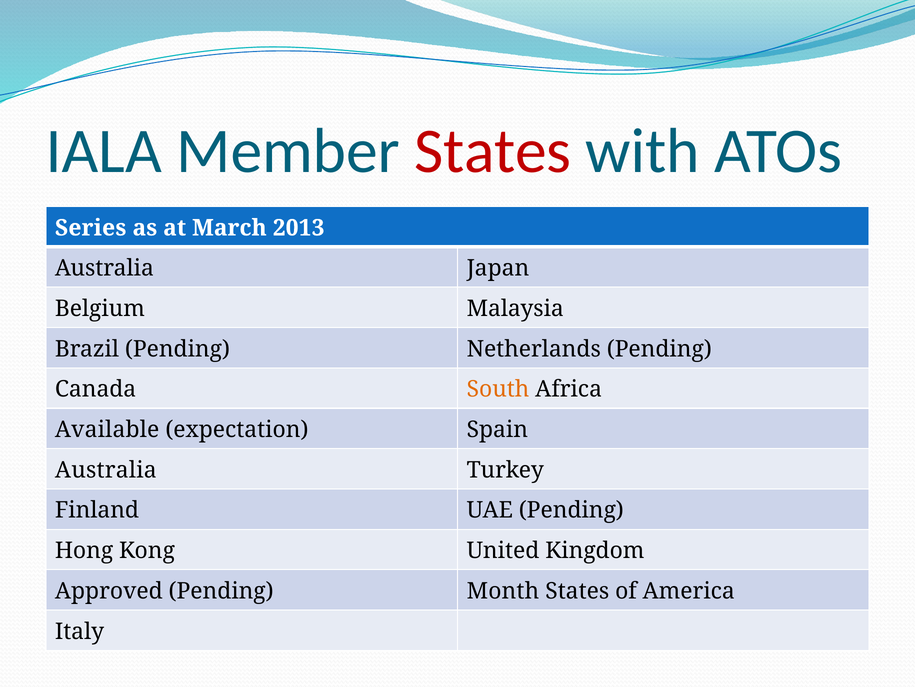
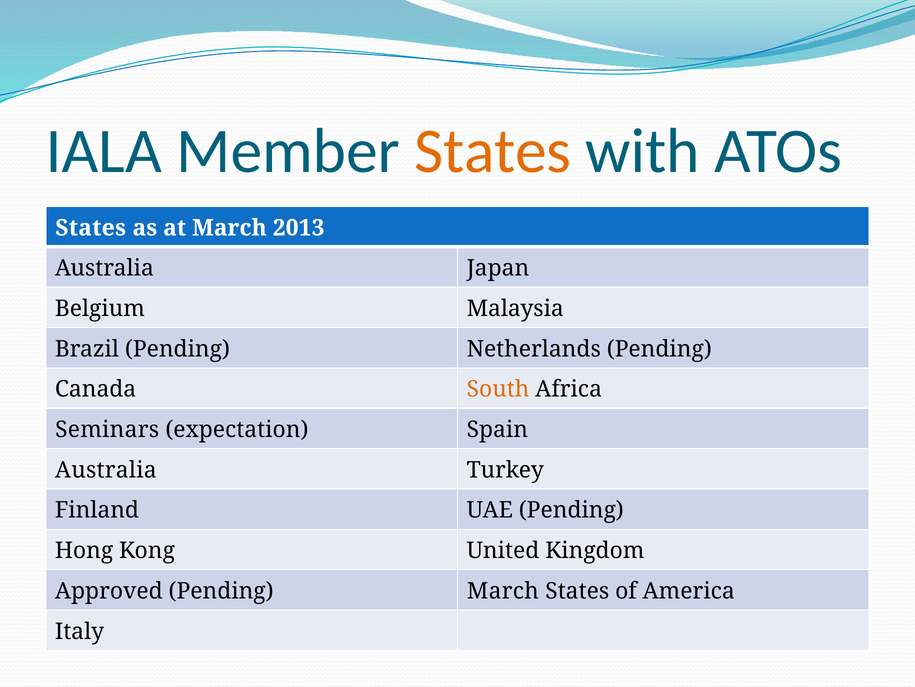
States at (493, 151) colour: red -> orange
Series at (91, 228): Series -> States
Available: Available -> Seminars
Pending Month: Month -> March
